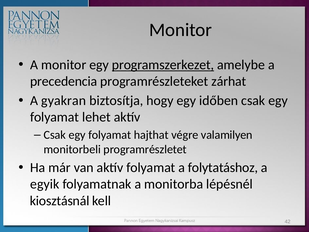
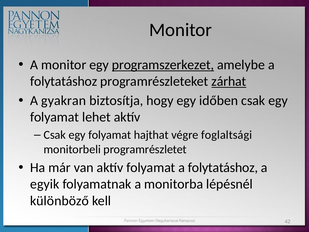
precedencia at (64, 81): precedencia -> folytatáshoz
zárhat underline: none -> present
valamilyen: valamilyen -> foglaltsági
kiosztásnál: kiosztásnál -> különböző
